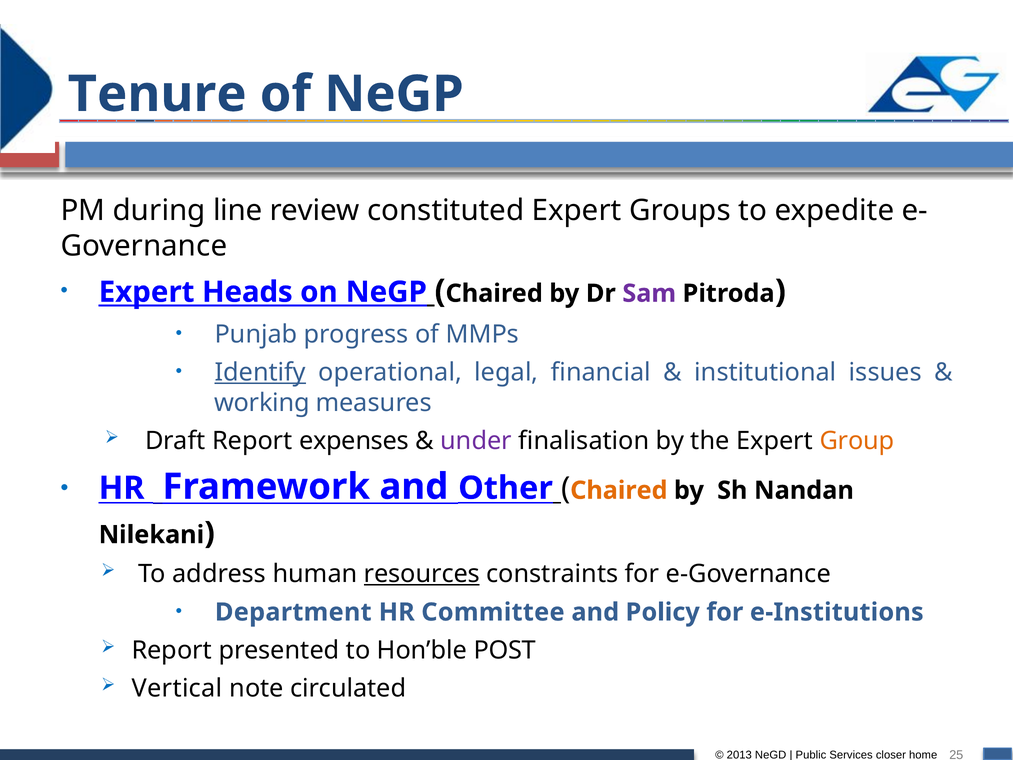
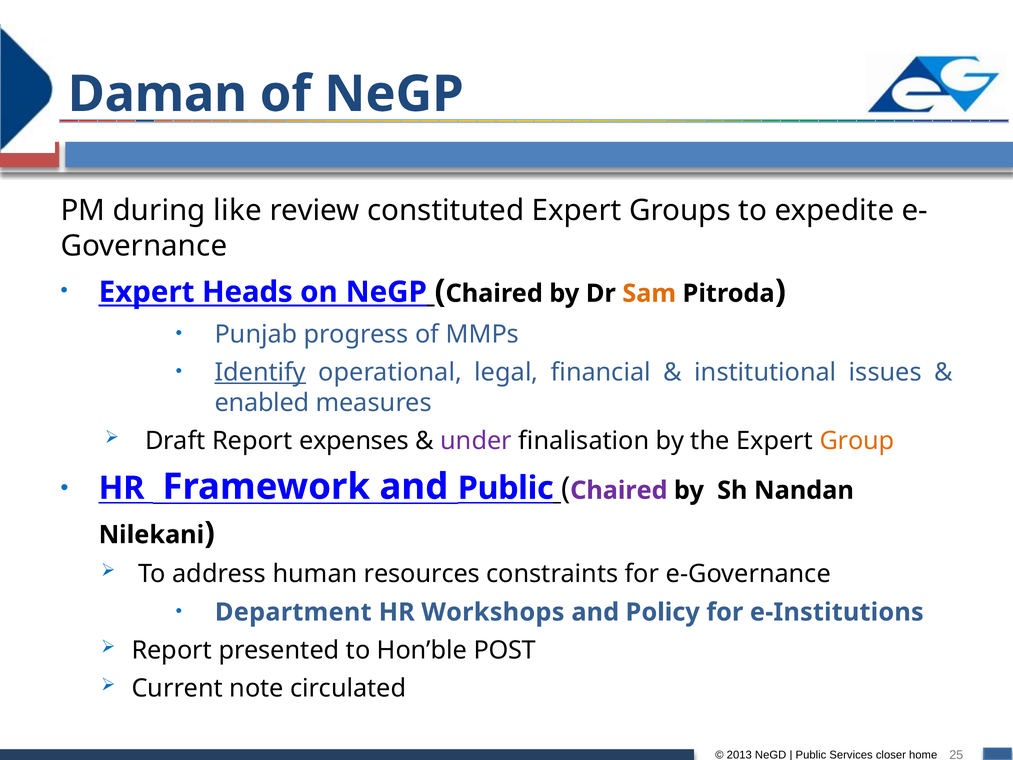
Tenure: Tenure -> Daman
line: line -> like
Sam colour: purple -> orange
working: working -> enabled
and Other: Other -> Public
Chaired at (619, 490) colour: orange -> purple
resources underline: present -> none
Committee: Committee -> Workshops
Vertical: Vertical -> Current
